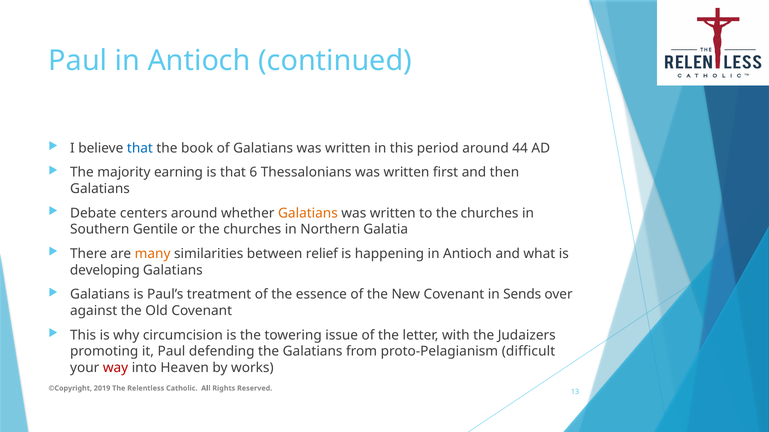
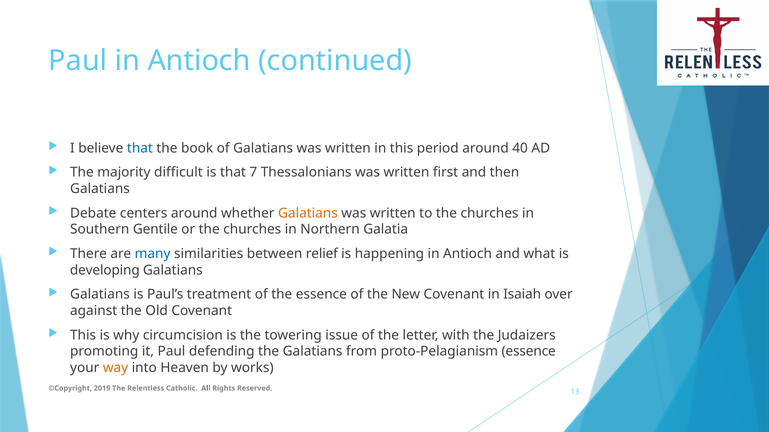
44: 44 -> 40
earning: earning -> difficult
6: 6 -> 7
many colour: orange -> blue
Sends: Sends -> Isaiah
proto-Pelagianism difficult: difficult -> essence
way colour: red -> orange
